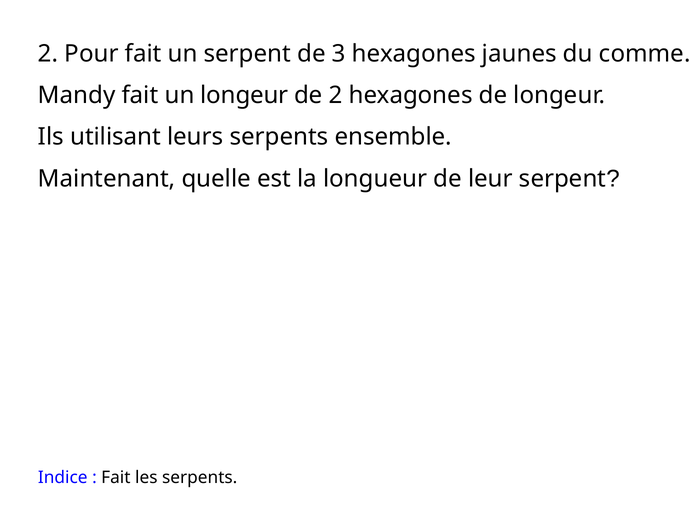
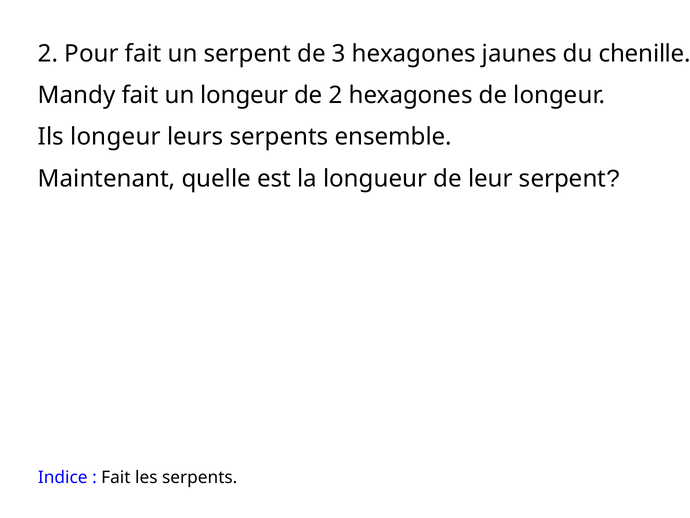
comme: comme -> chenille
Ils utilisant: utilisant -> longeur
